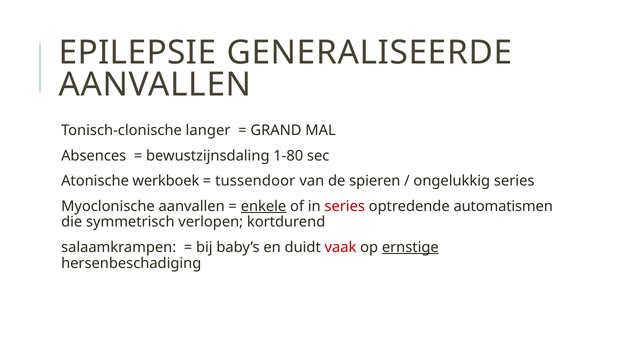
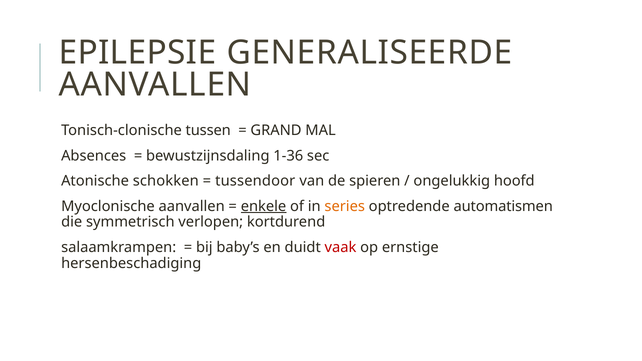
langer: langer -> tussen
1-80: 1-80 -> 1-36
werkboek: werkboek -> schokken
ongelukkig series: series -> hoofd
series at (345, 206) colour: red -> orange
ernstige underline: present -> none
